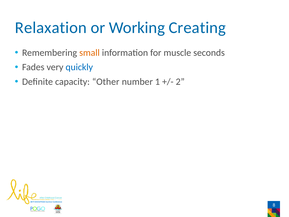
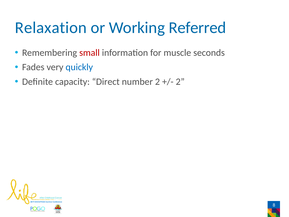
Creating: Creating -> Referred
small colour: orange -> red
Other: Other -> Direct
number 1: 1 -> 2
